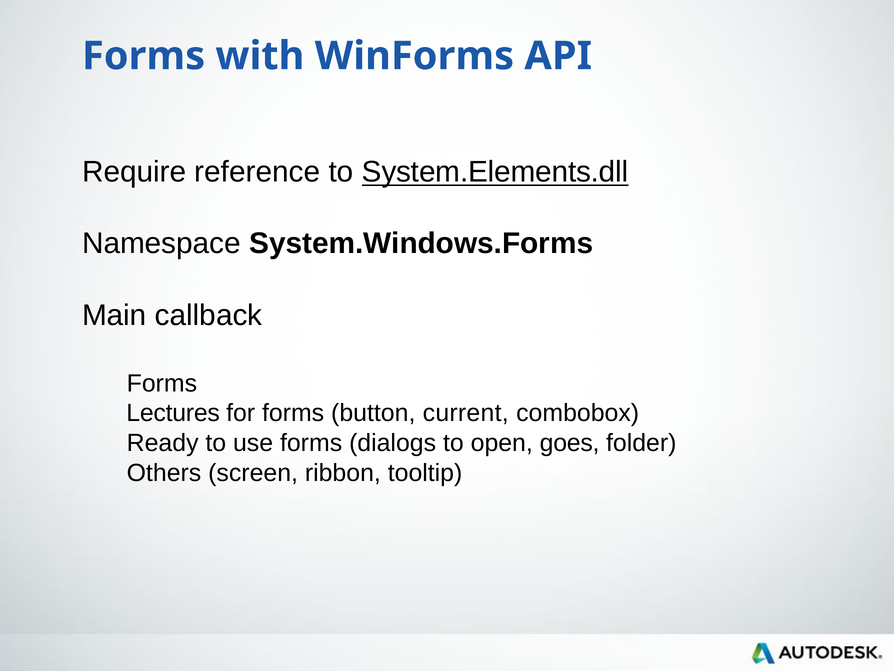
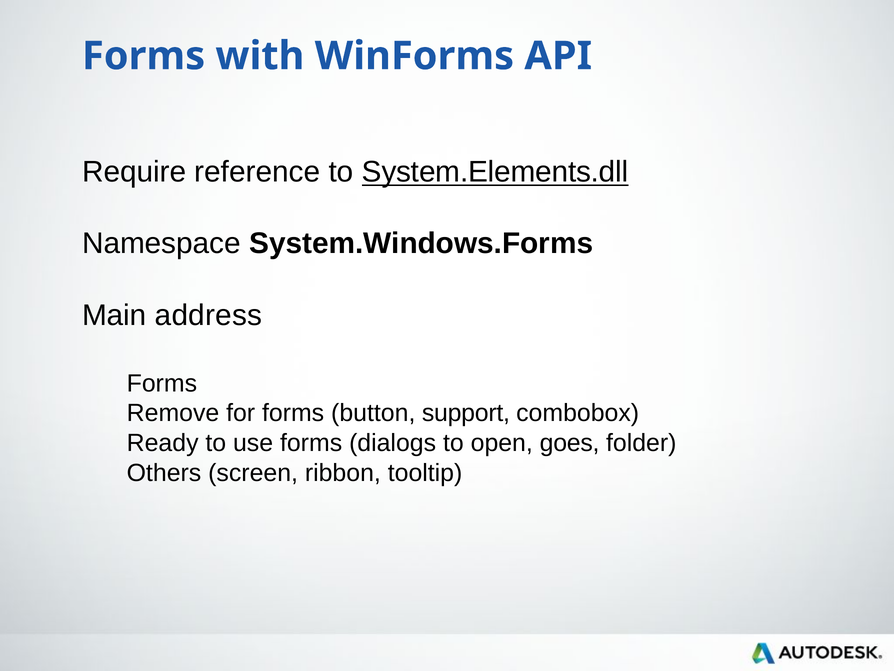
callback: callback -> address
Lectures: Lectures -> Remove
current: current -> support
